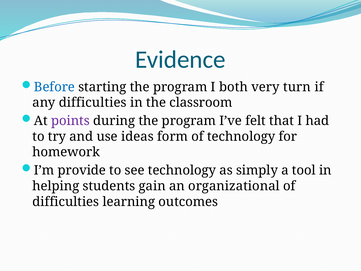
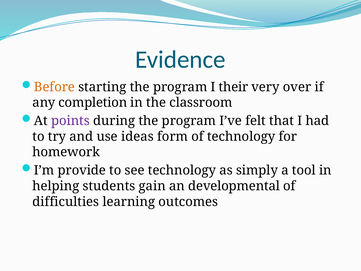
Before colour: blue -> orange
both: both -> their
turn: turn -> over
any difficulties: difficulties -> completion
organizational: organizational -> developmental
